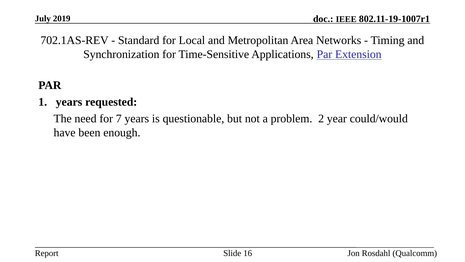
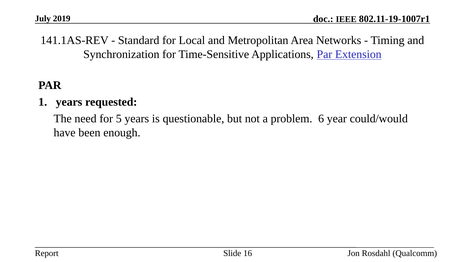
702.1AS-REV: 702.1AS-REV -> 141.1AS-REV
7: 7 -> 5
2: 2 -> 6
